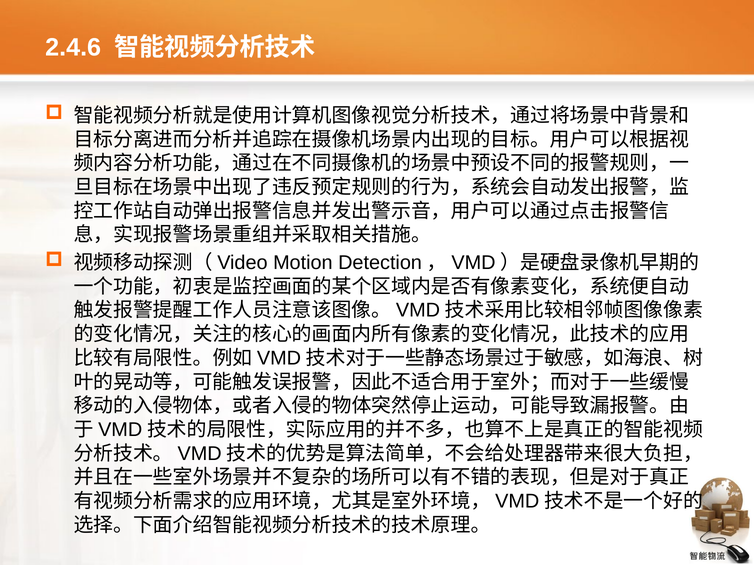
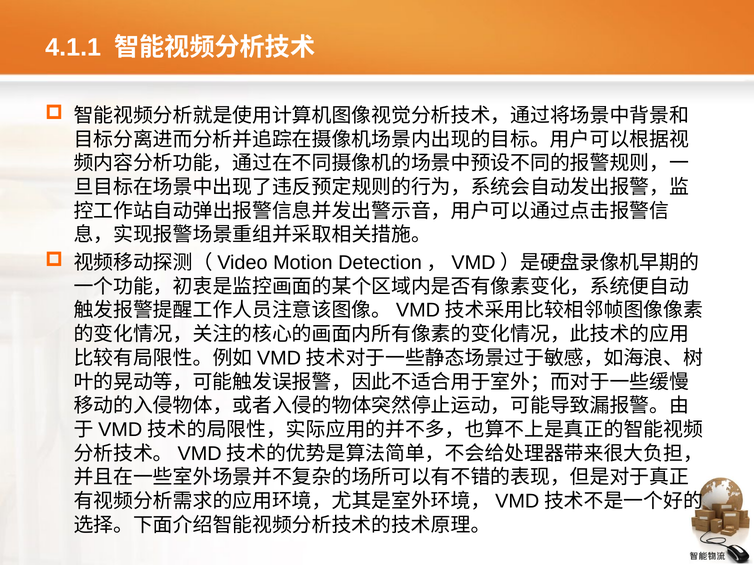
2.4.6: 2.4.6 -> 4.1.1
